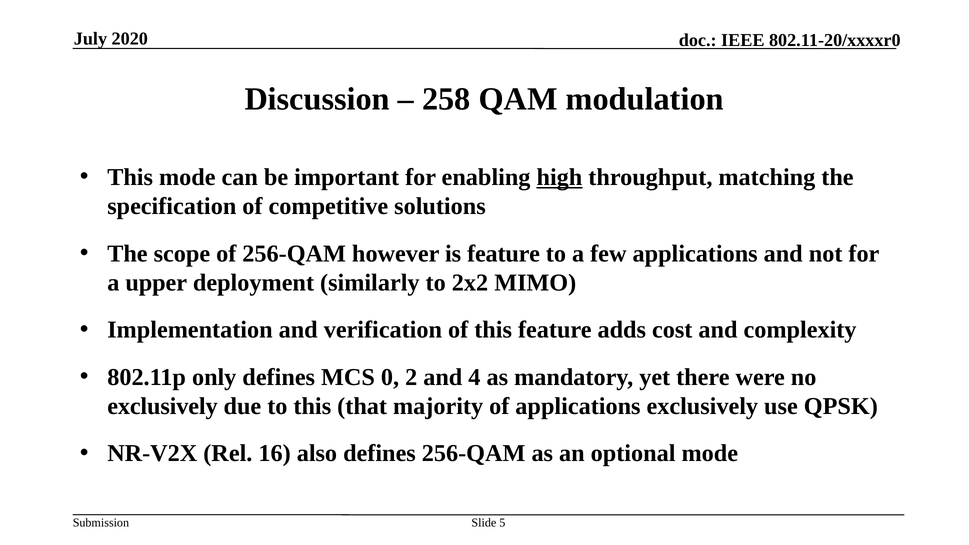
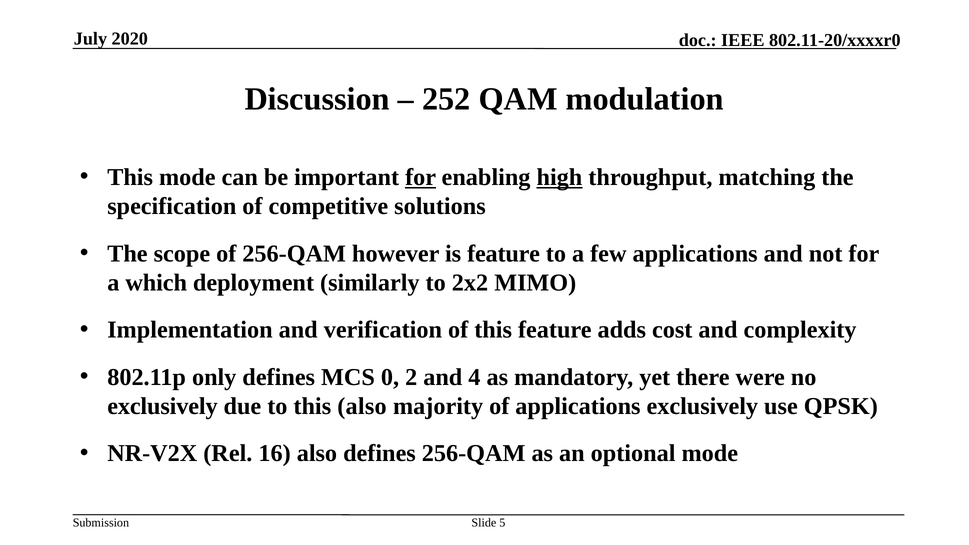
258: 258 -> 252
for at (421, 177) underline: none -> present
upper: upper -> which
this that: that -> also
